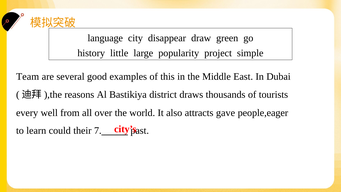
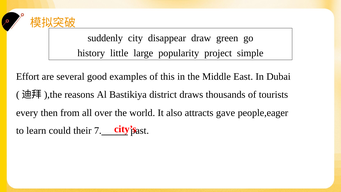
language: language -> suddenly
Team: Team -> Effort
well: well -> then
